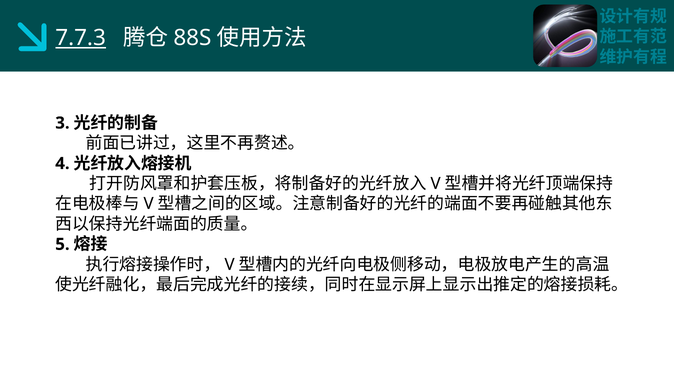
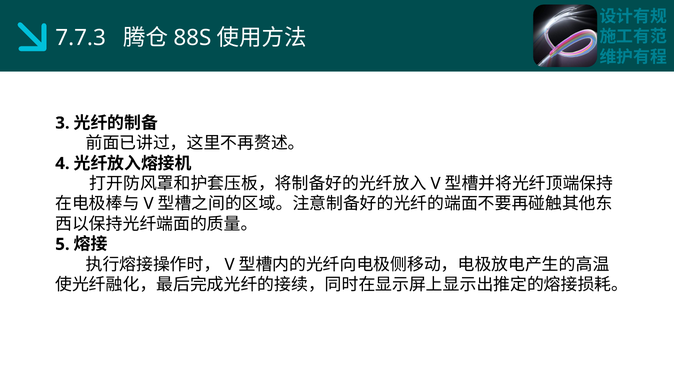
7.7.3 underline: present -> none
